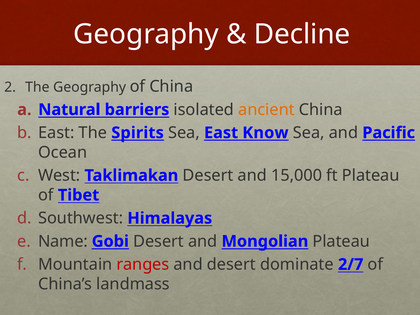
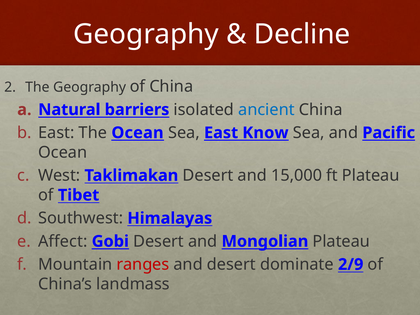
ancient colour: orange -> blue
The Spirits: Spirits -> Ocean
Name: Name -> Affect
2/7: 2/7 -> 2/9
